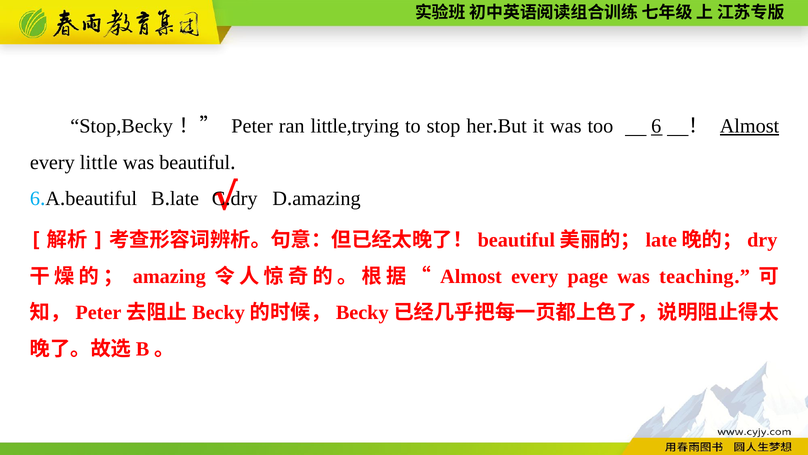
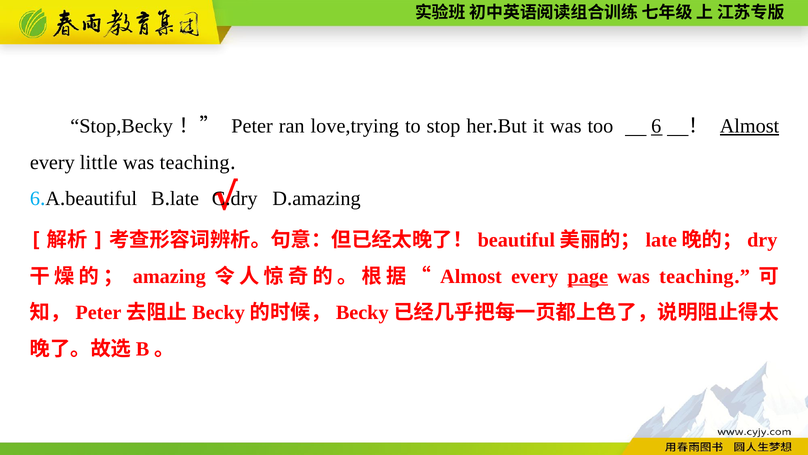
little,trying: little,trying -> love,trying
beautiful at (195, 162): beautiful -> teaching
page underline: none -> present
